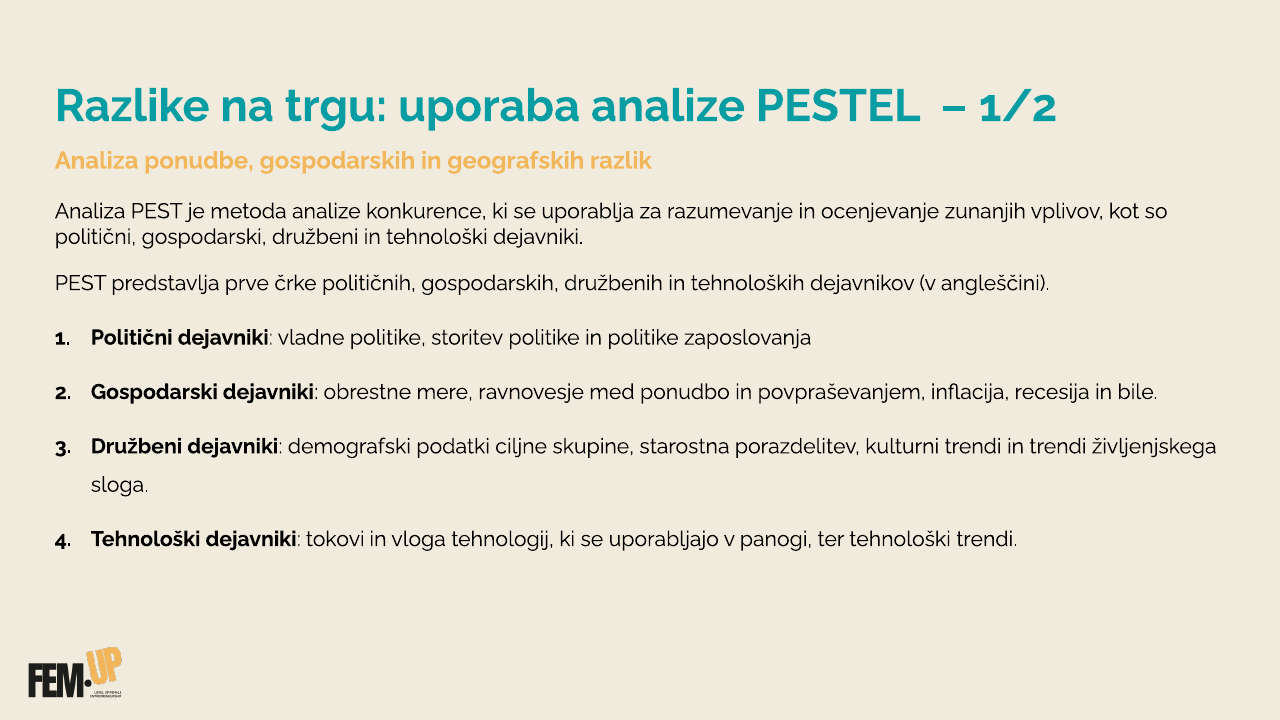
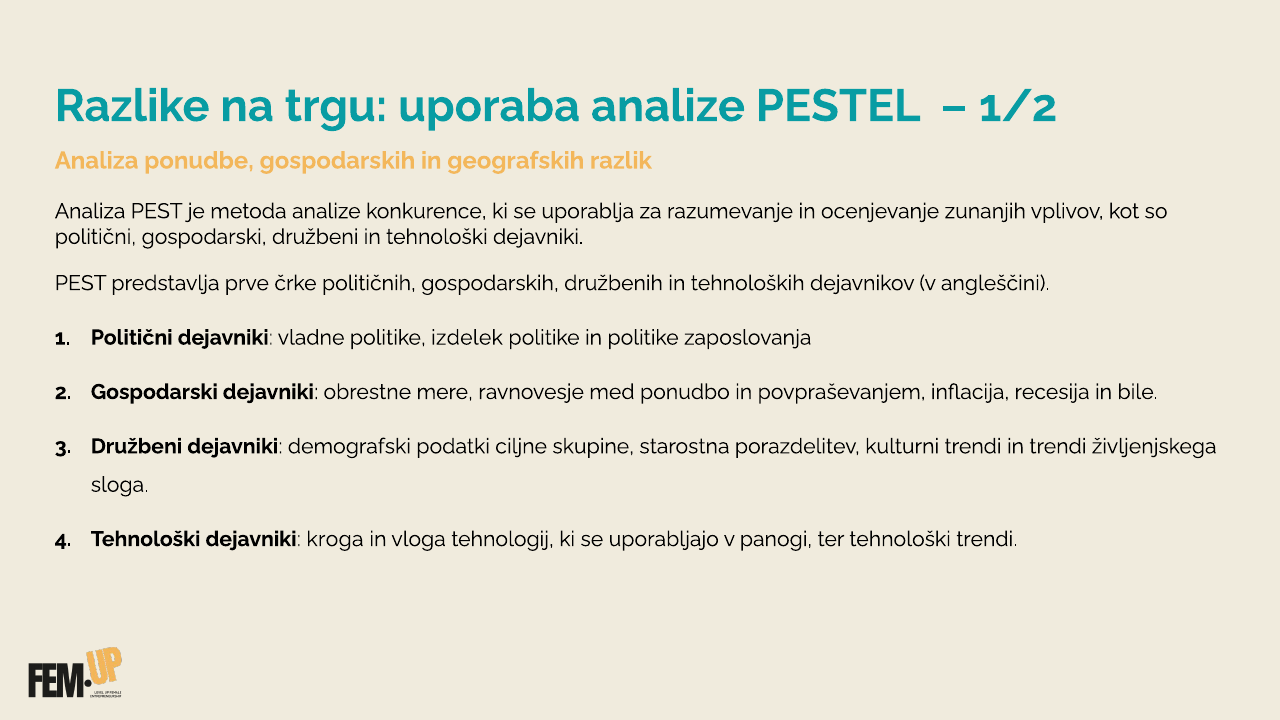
storitev: storitev -> izdelek
tokovi: tokovi -> kroga
